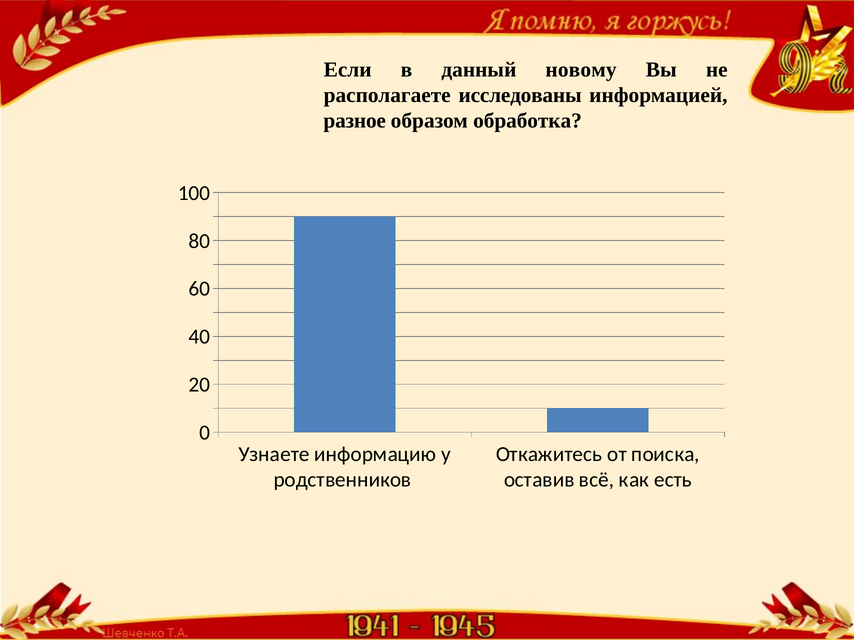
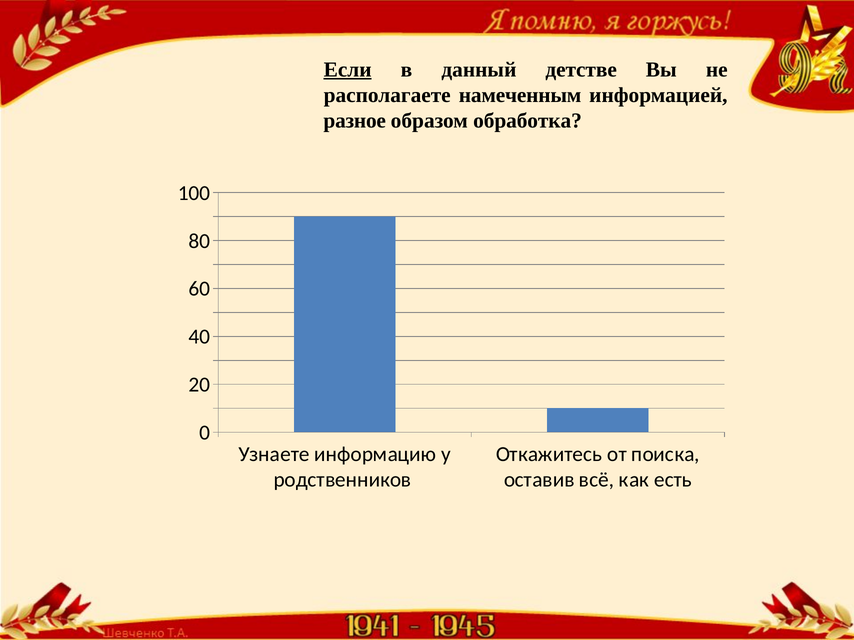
Если underline: none -> present
новому: новому -> детстве
исследованы: исследованы -> намеченным
